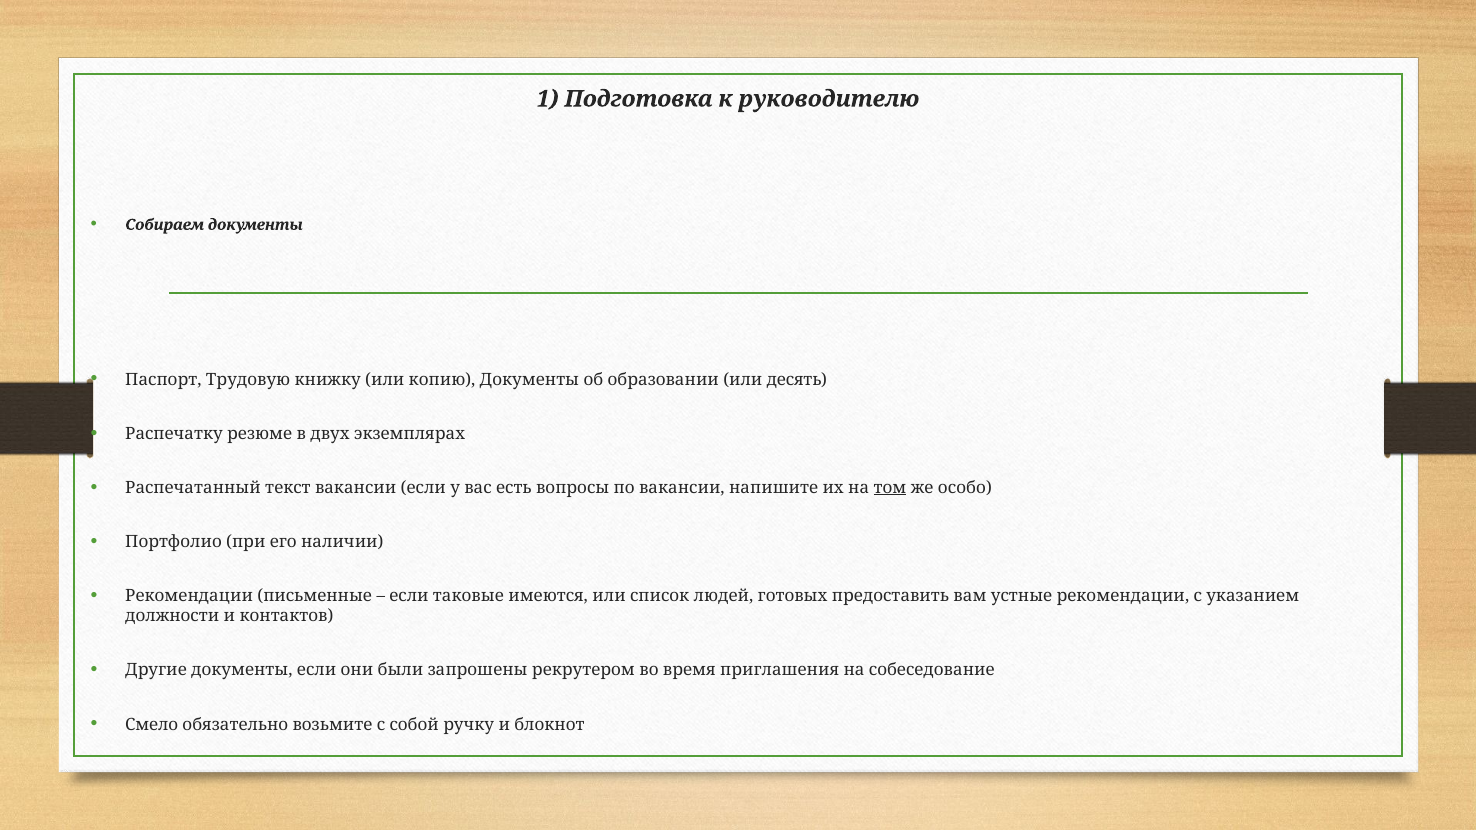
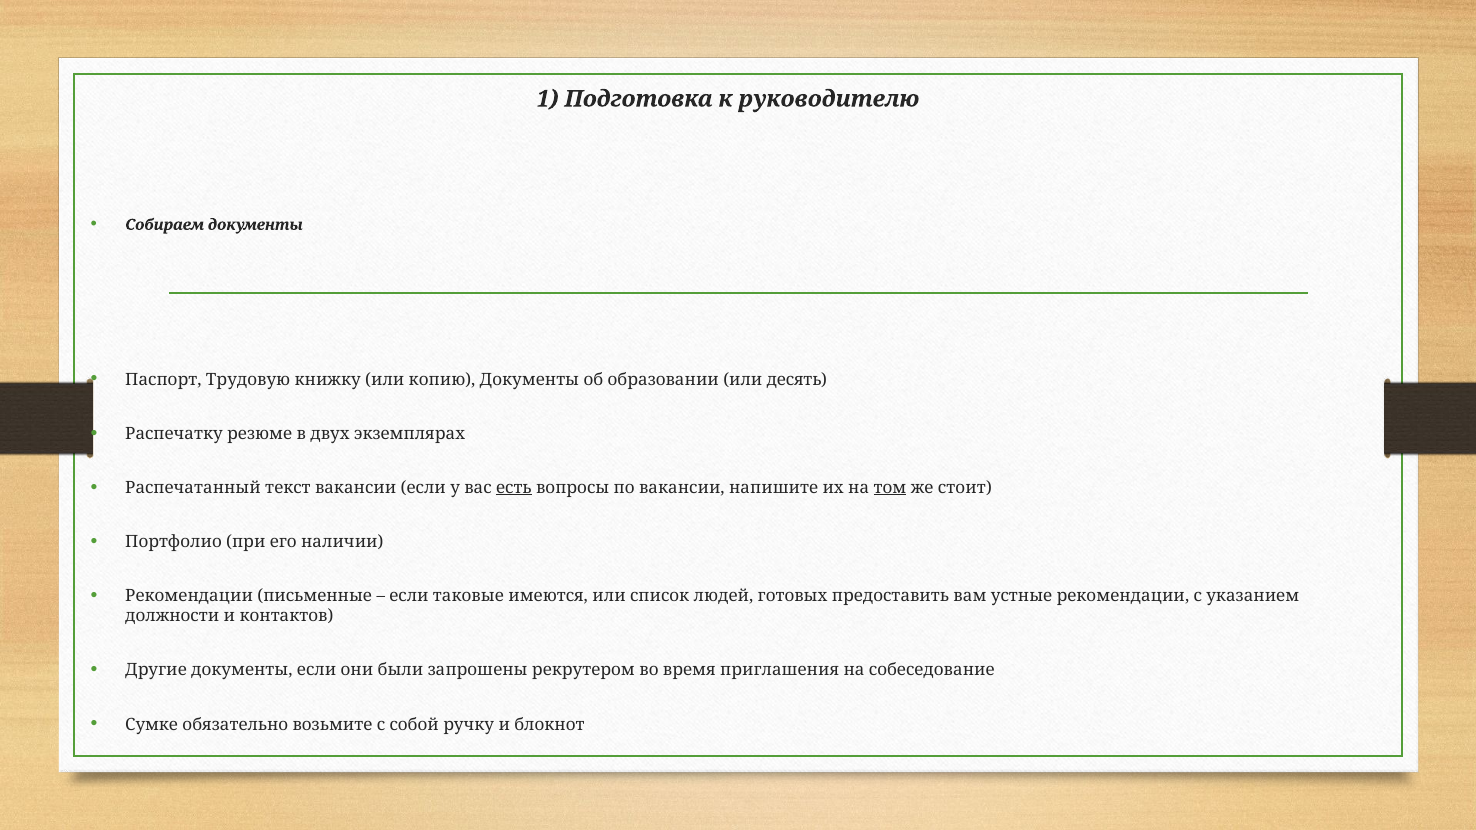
есть underline: none -> present
особо: особо -> стоит
Смело: Смело -> Сумке
